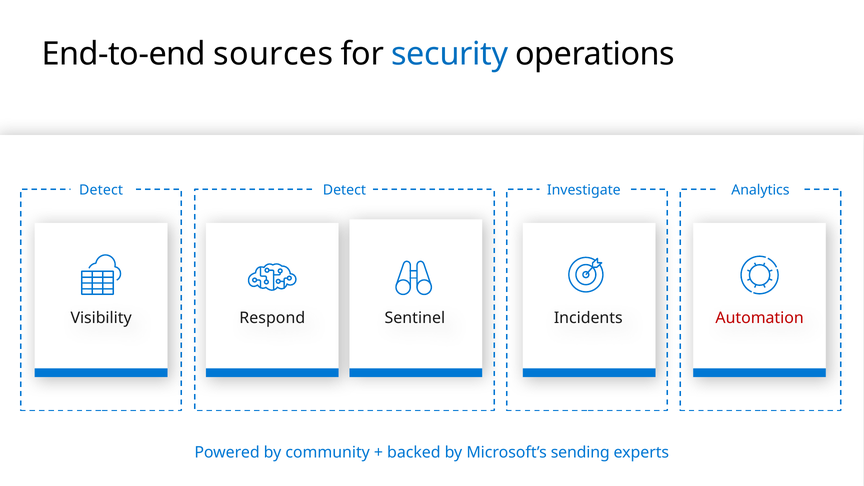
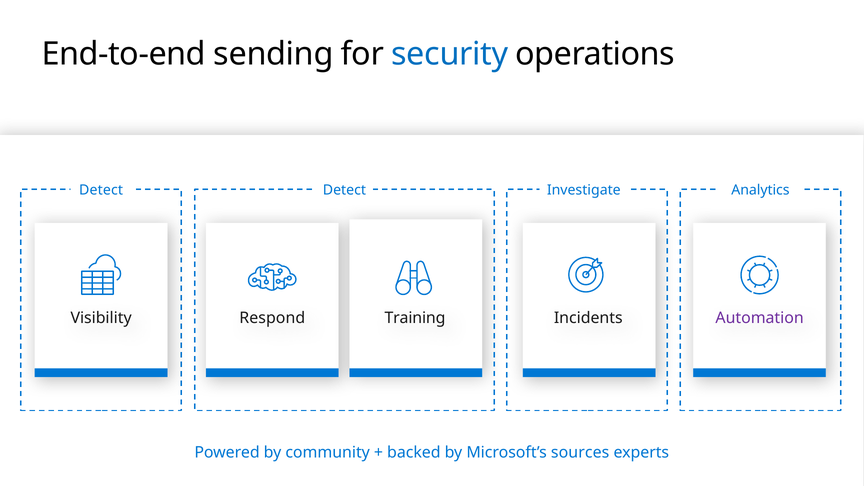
sources: sources -> sending
Sentinel: Sentinel -> Training
Automation colour: red -> purple
sending: sending -> sources
